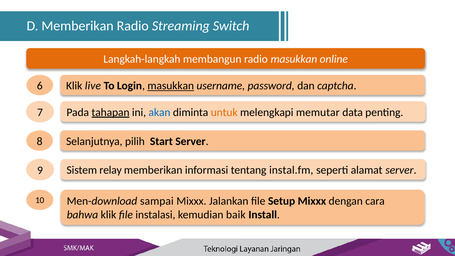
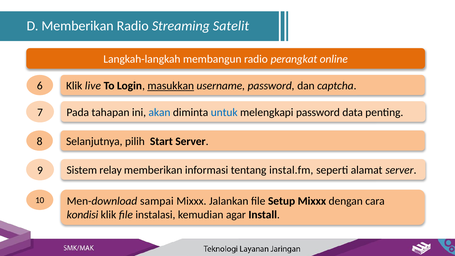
Switch: Switch -> Satelit
radio masukkan: masukkan -> perangkat
tahapan underline: present -> none
untuk colour: orange -> blue
melengkapi memutar: memutar -> password
bahwa: bahwa -> kondisi
baik: baik -> agar
